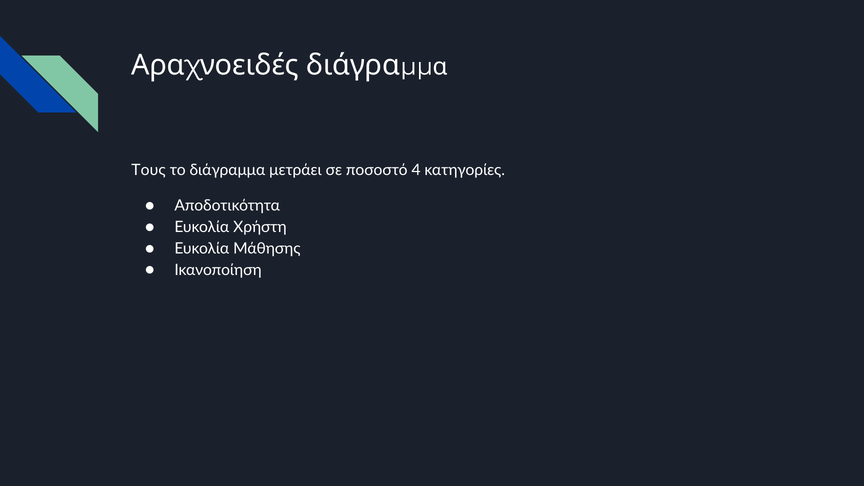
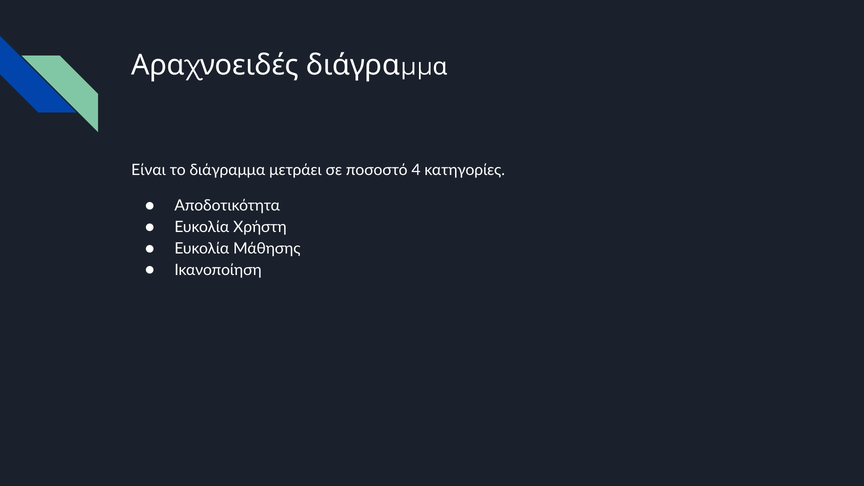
Τους: Τους -> Είναι
